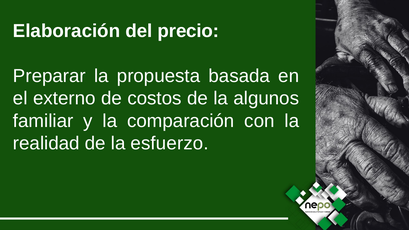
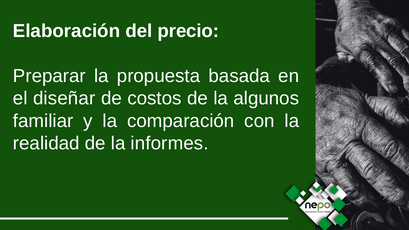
externo: externo -> diseñar
esfuerzo: esfuerzo -> informes
